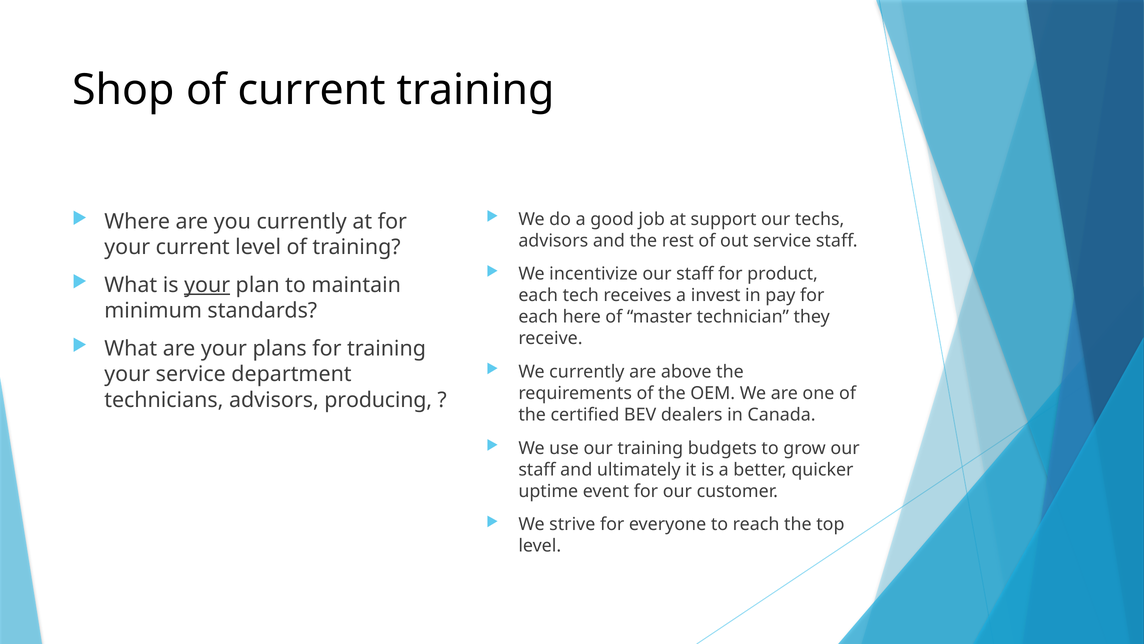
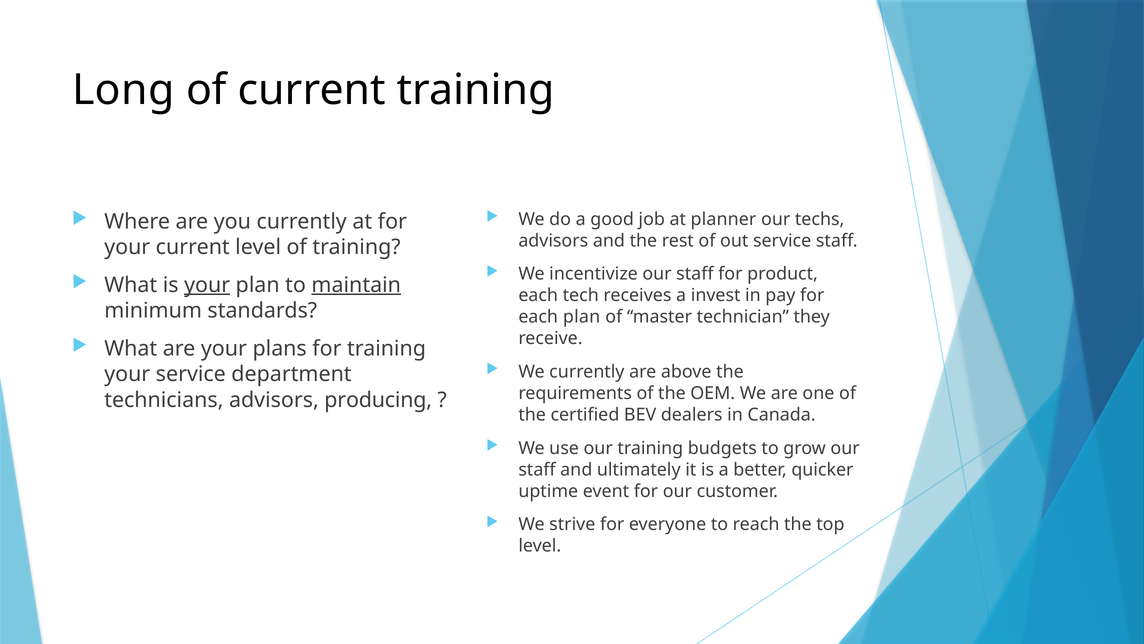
Shop: Shop -> Long
support: support -> planner
maintain underline: none -> present
each here: here -> plan
